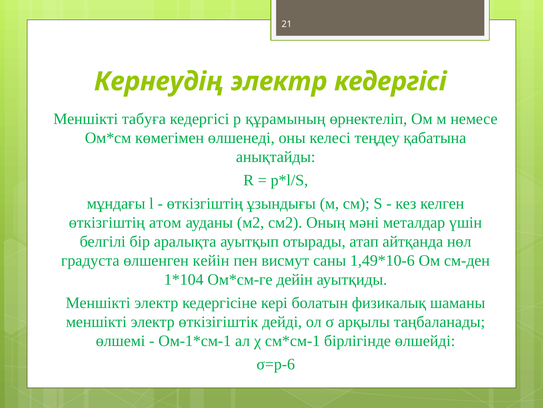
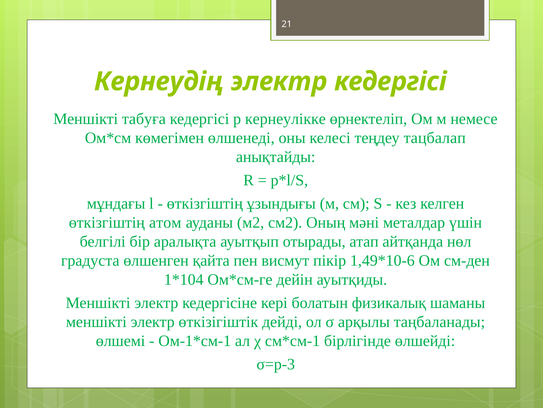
құрамының: құрамының -> кернеулікке
қабатына: қабатына -> тацбалап
кейін: кейін -> қайта
саны: саны -> пікір
σ=p-6: σ=p-6 -> σ=p-3
